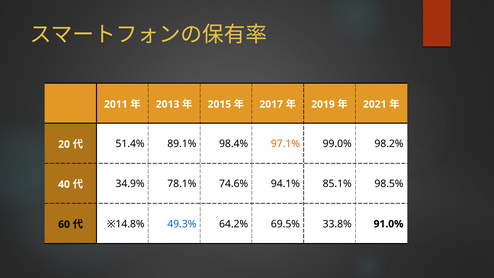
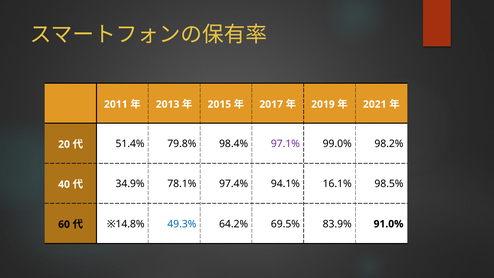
89.1%: 89.1% -> 79.8%
97.1% colour: orange -> purple
74.6%: 74.6% -> 97.4%
85.1%: 85.1% -> 16.1%
33.8%: 33.8% -> 83.9%
